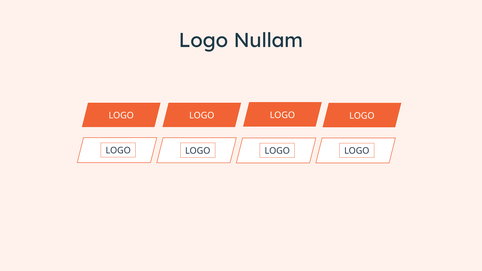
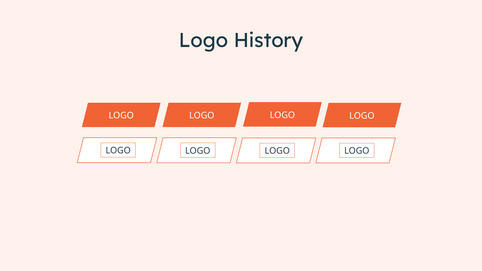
Nullam: Nullam -> History
